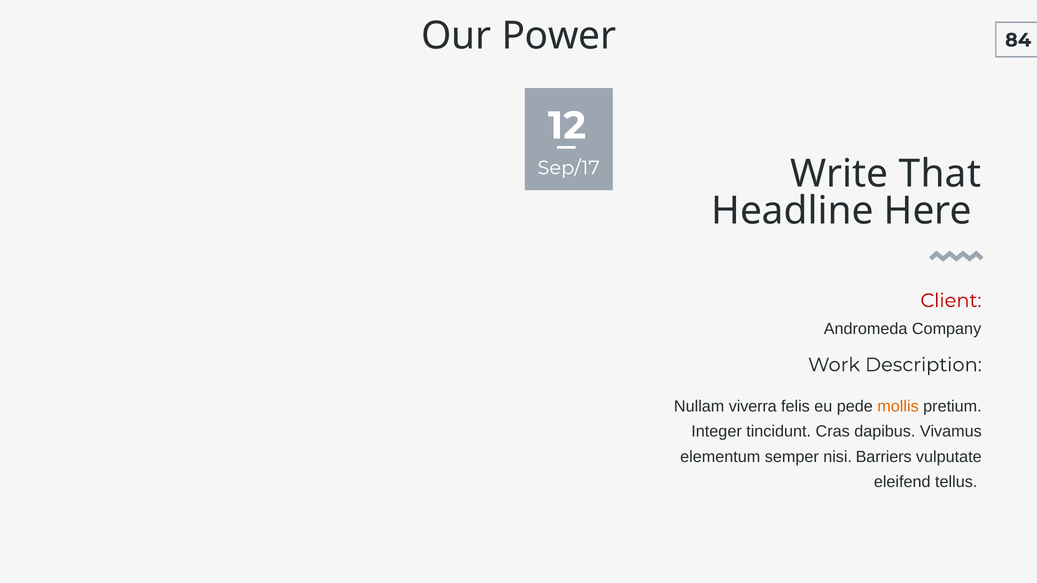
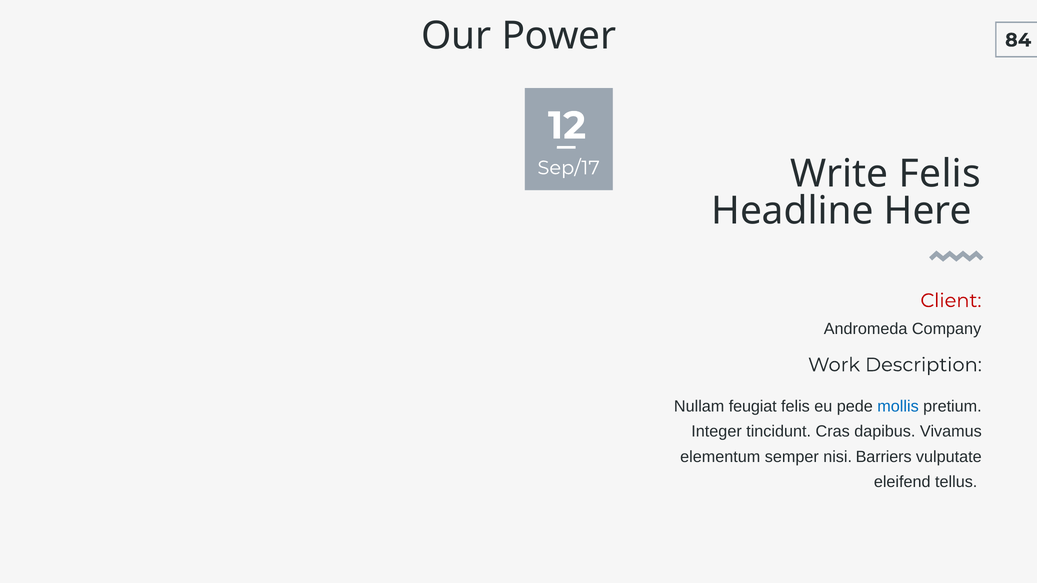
Write That: That -> Felis
viverra: viverra -> feugiat
mollis colour: orange -> blue
